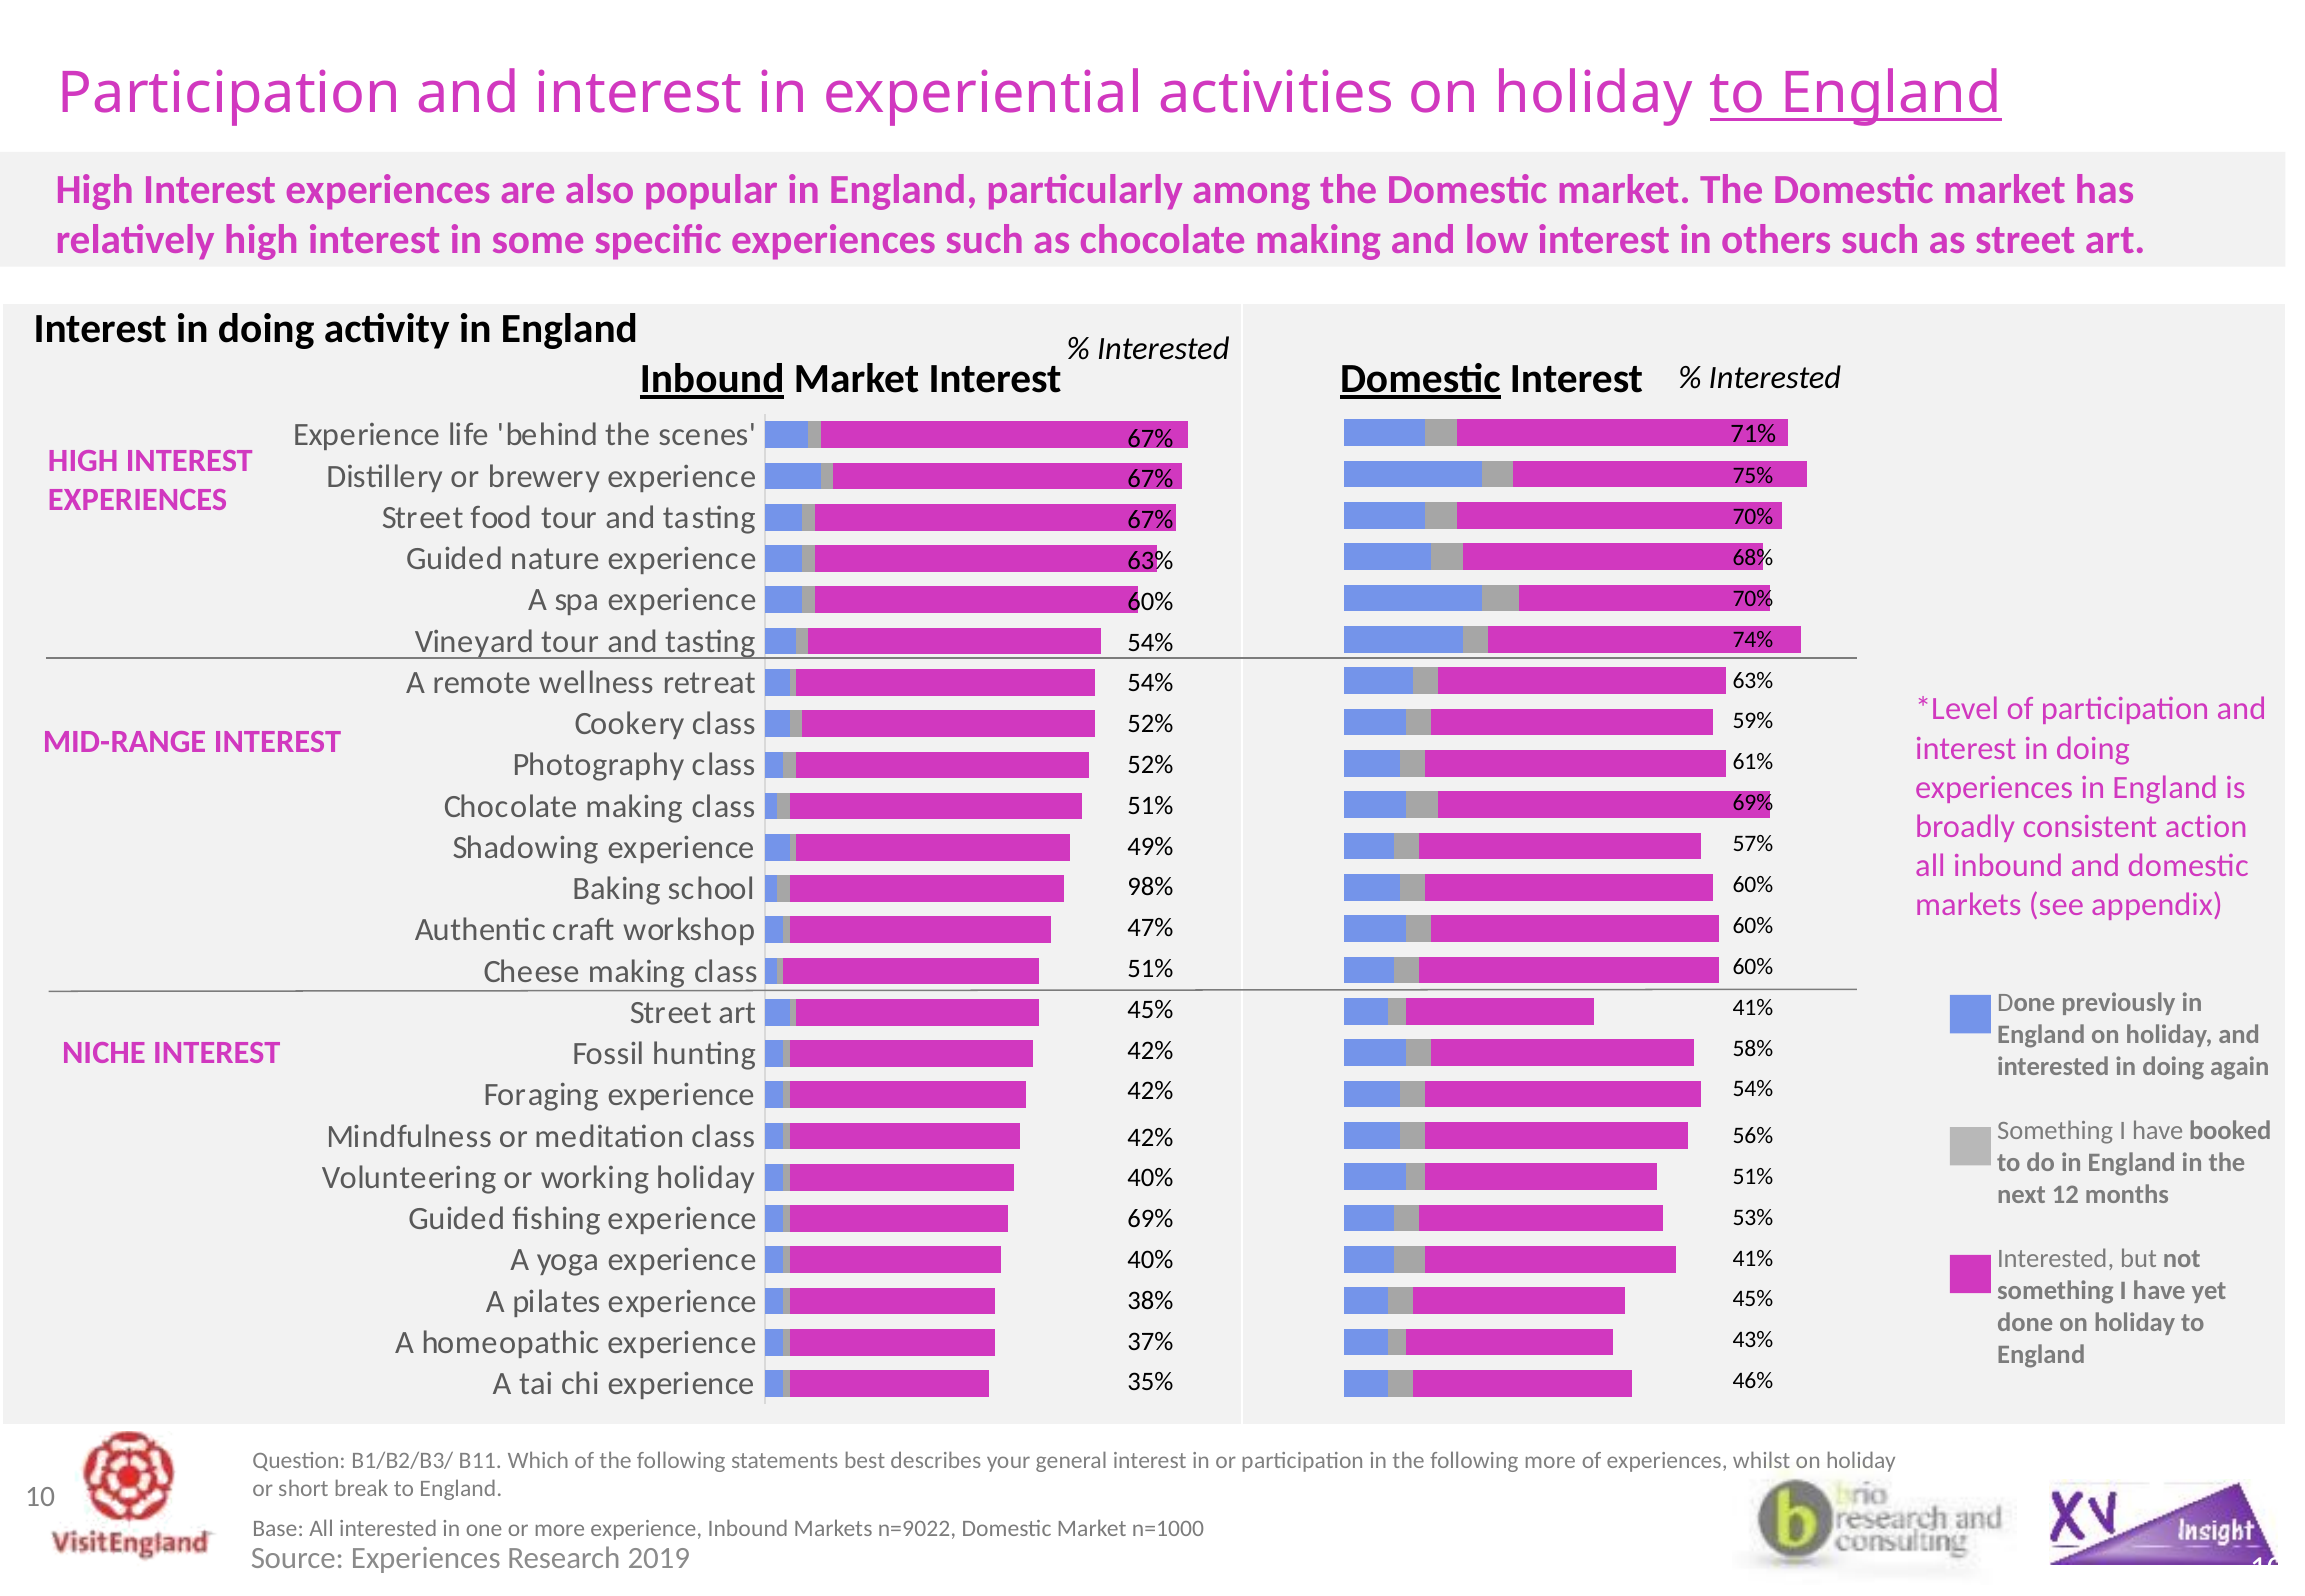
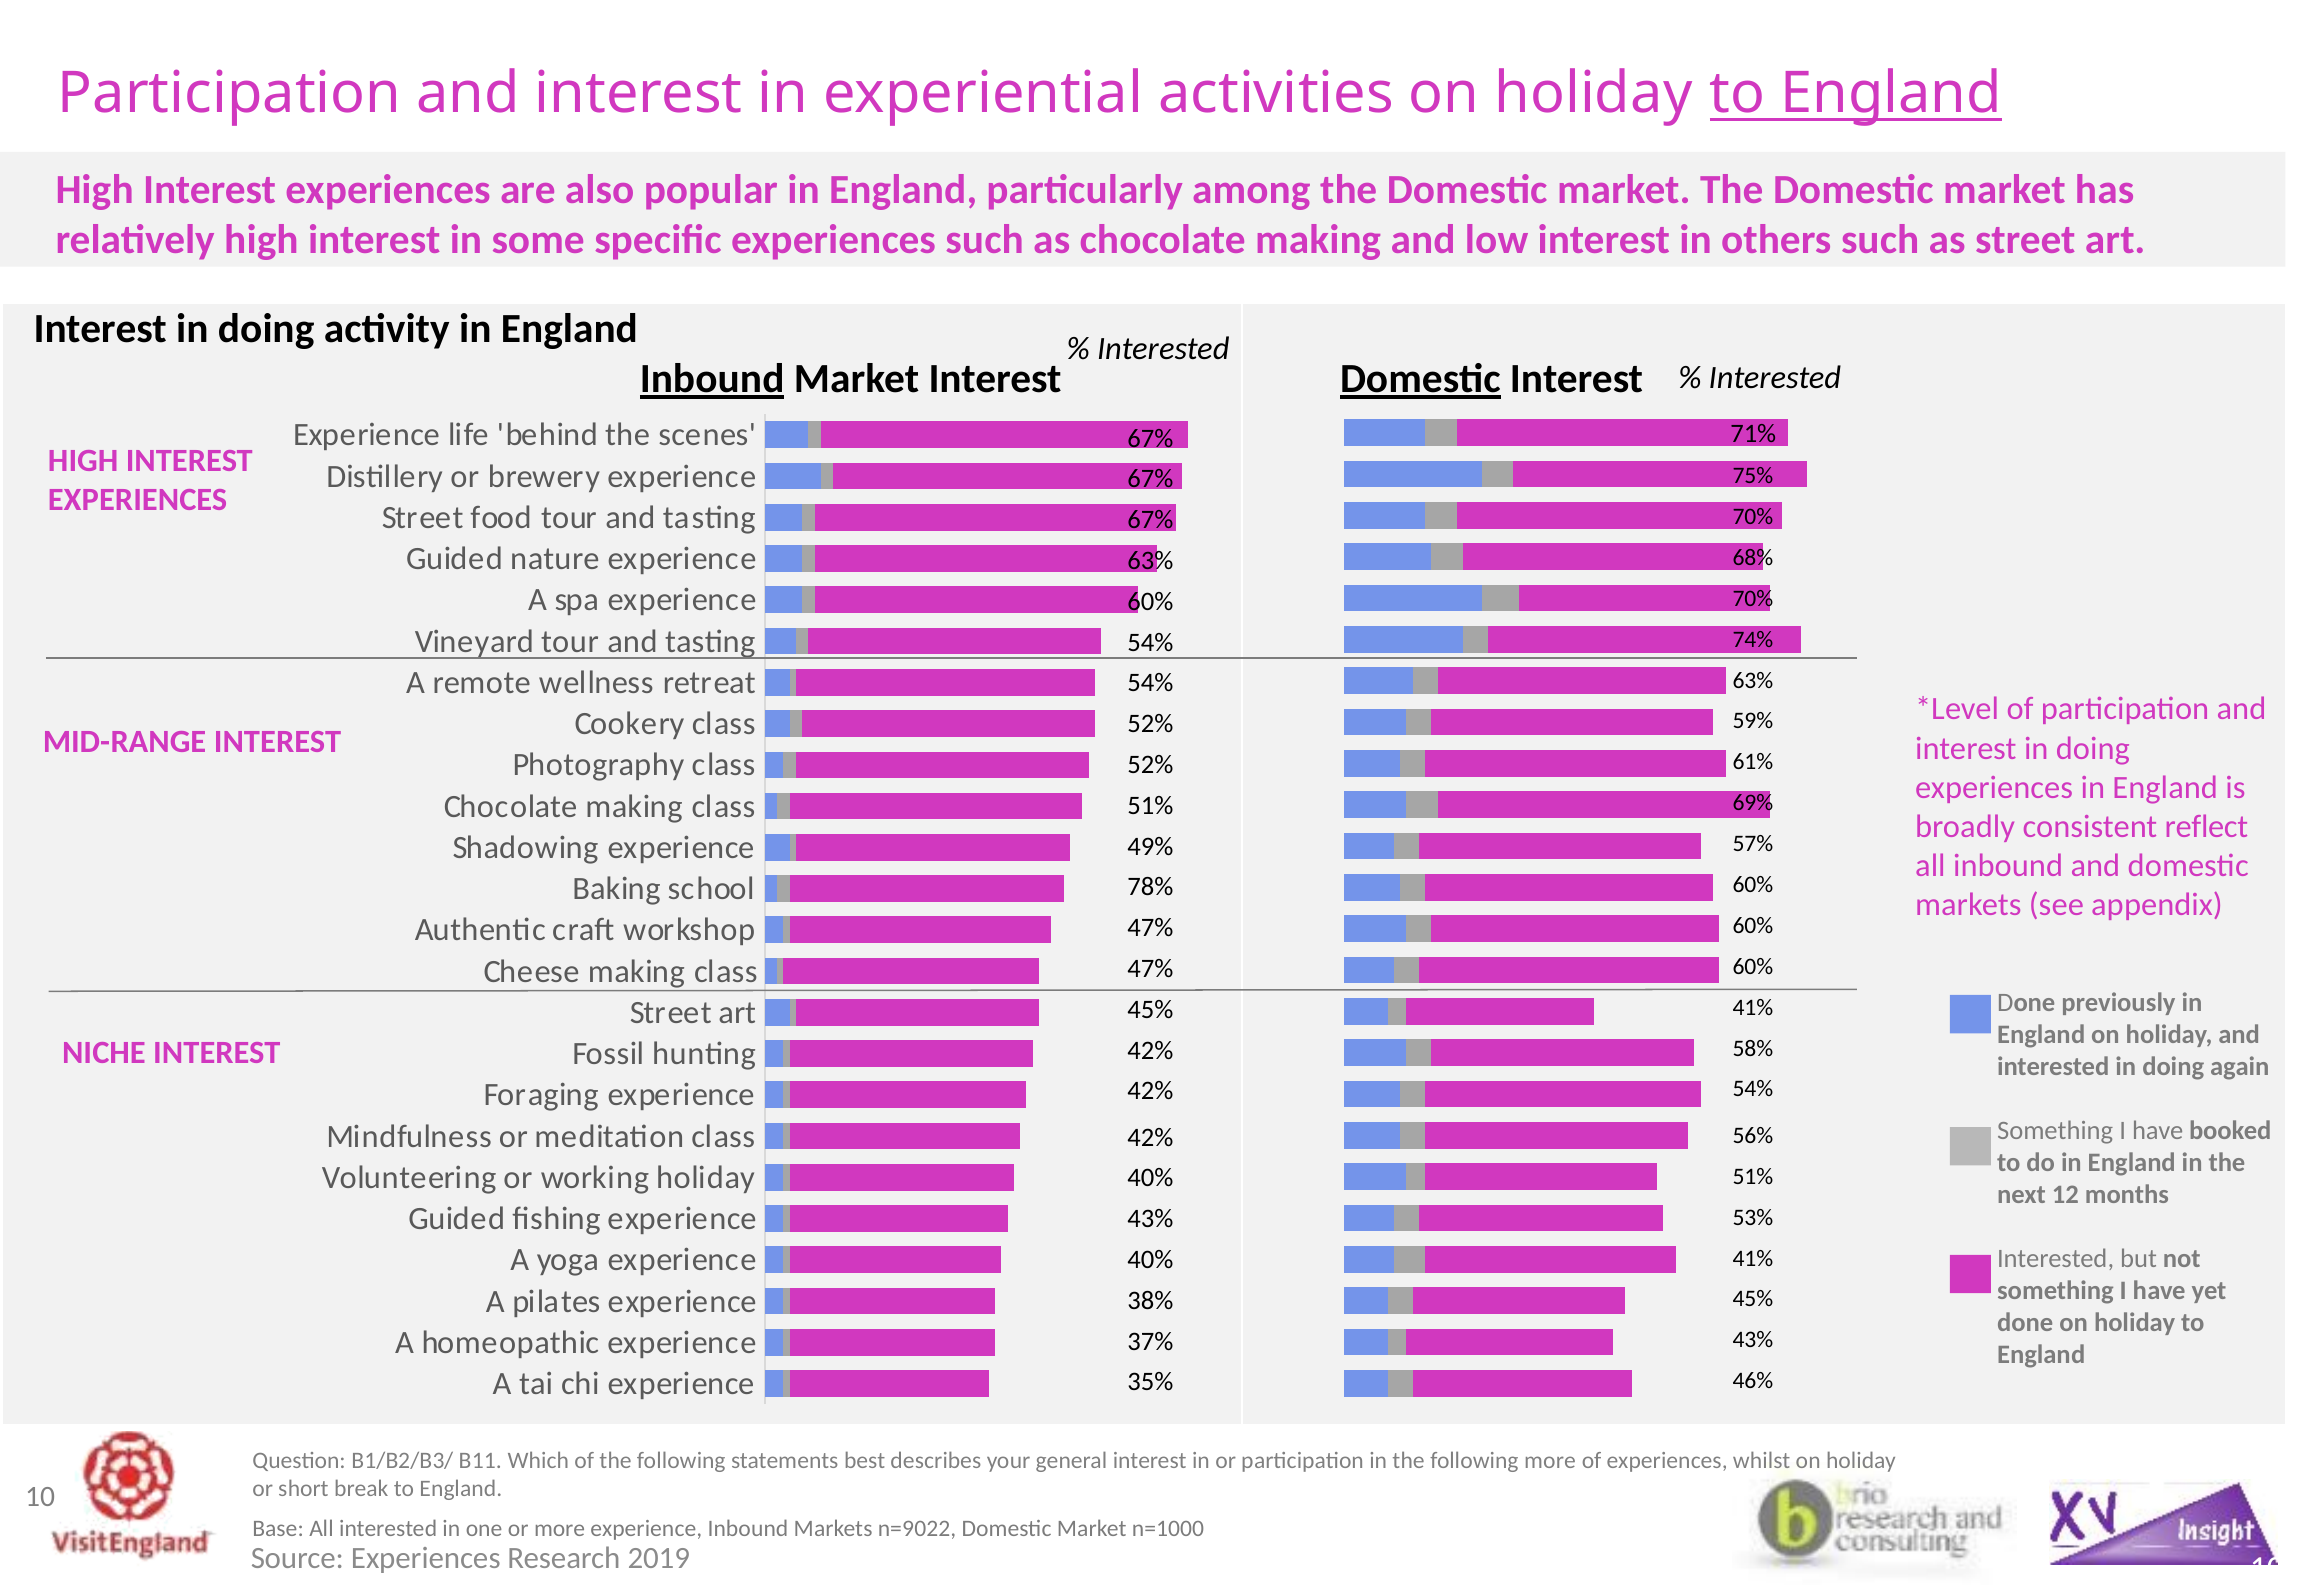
action: action -> reflect
98%: 98% -> 78%
51% at (1150, 969): 51% -> 47%
69% at (1150, 1219): 69% -> 43%
